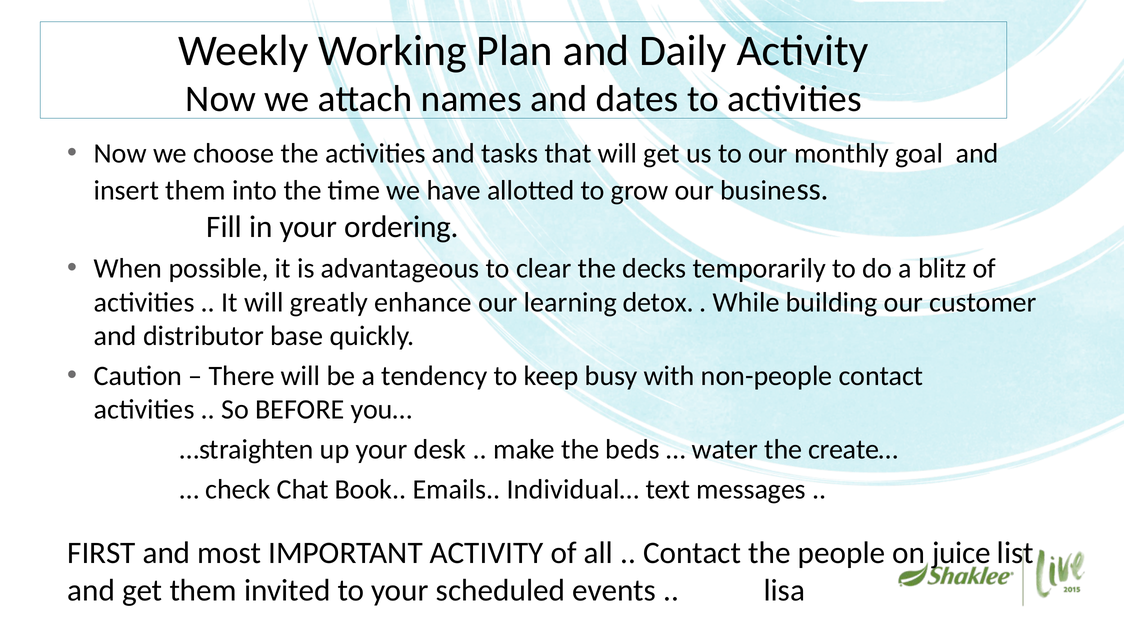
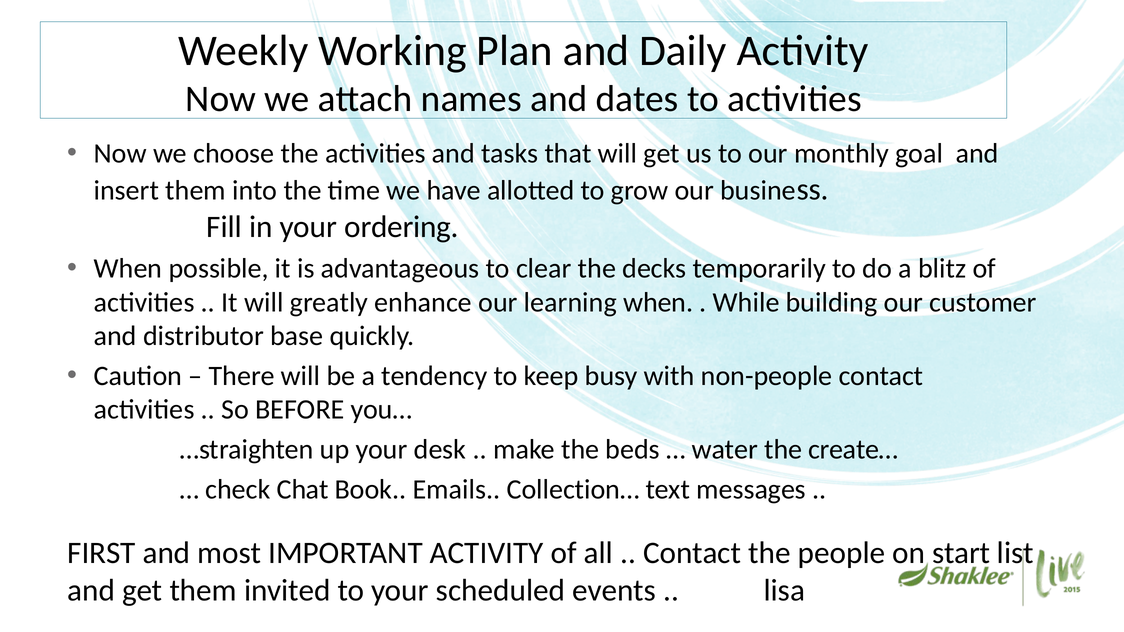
learning detox: detox -> when
Individual…: Individual… -> Collection…
juice: juice -> start
